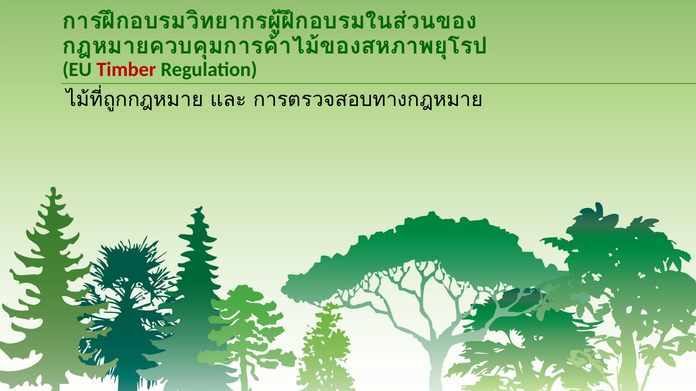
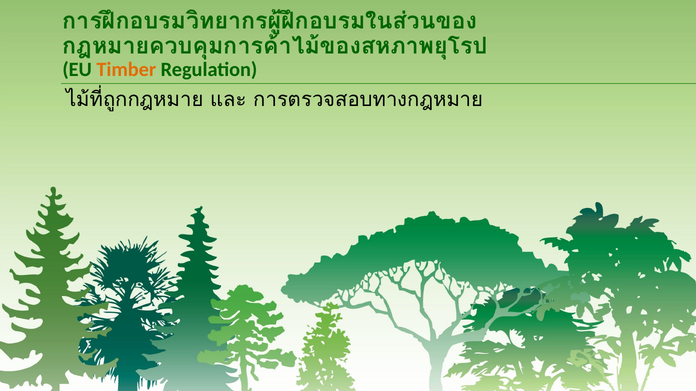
Timber colour: red -> orange
